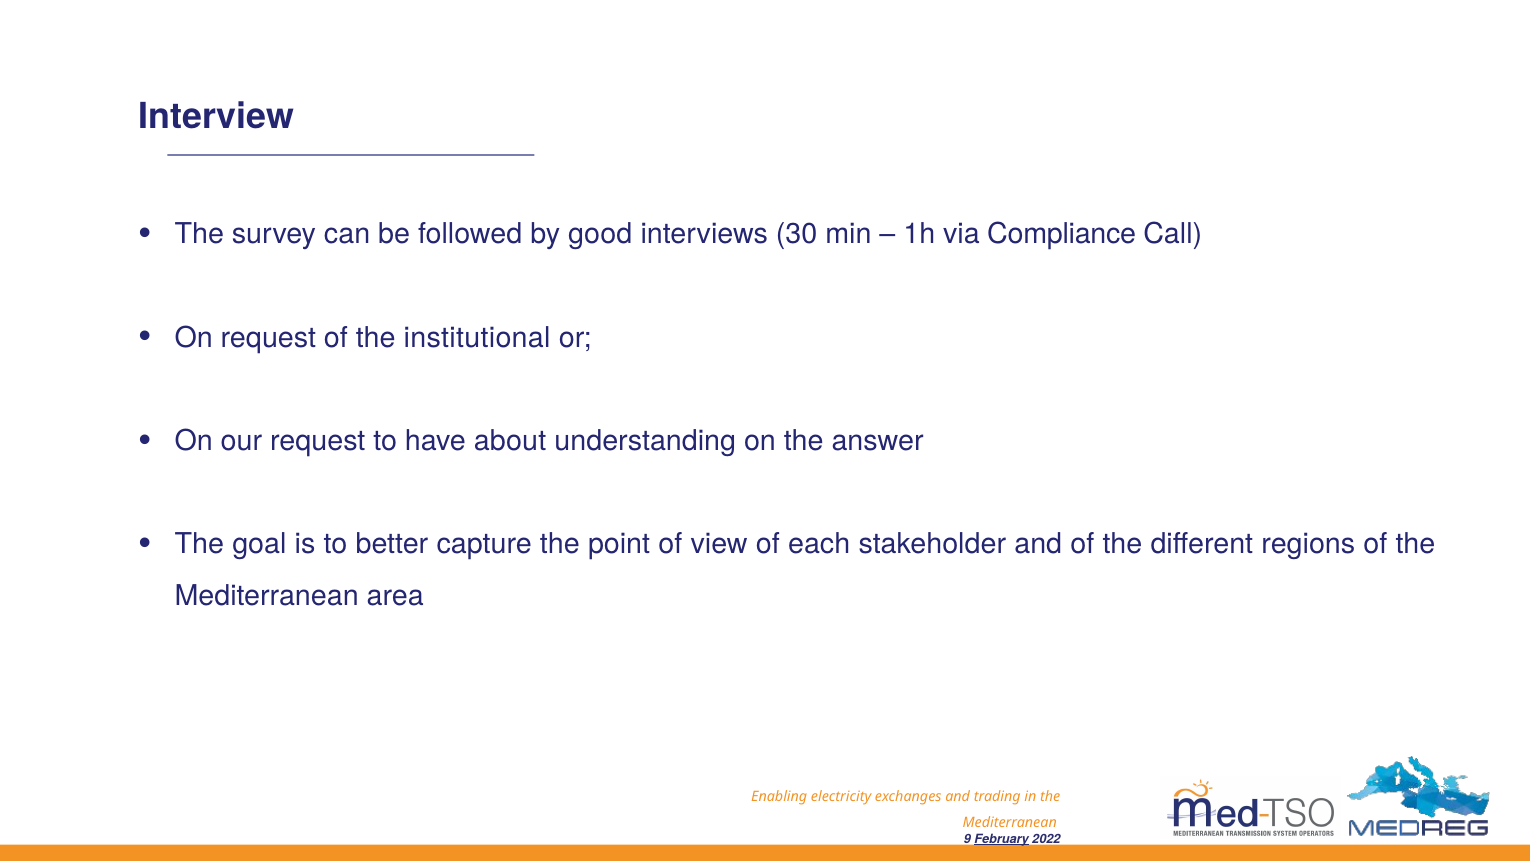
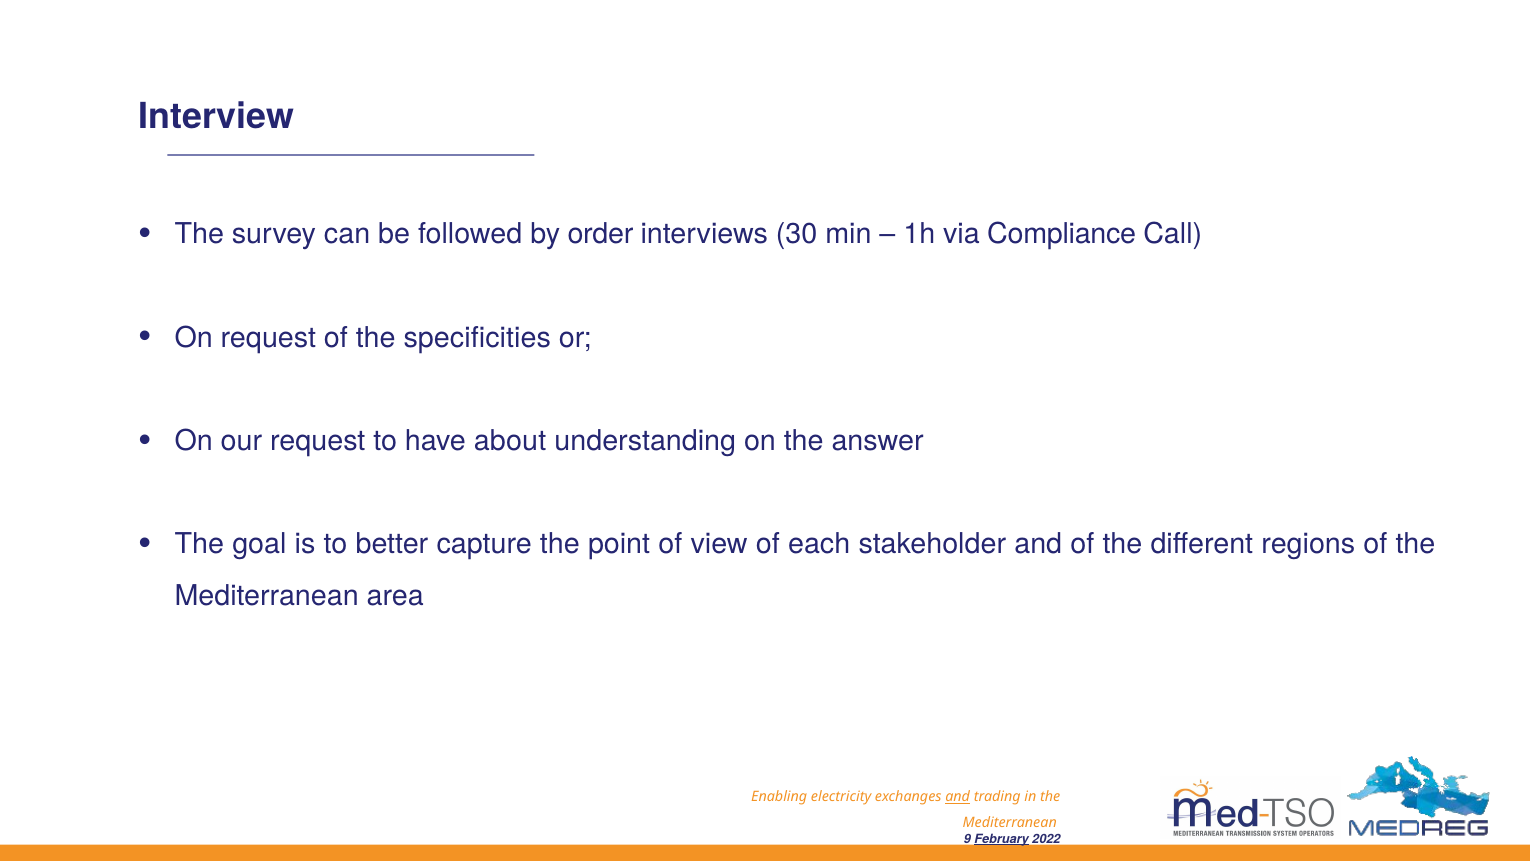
good: good -> order
institutional: institutional -> specificities
and at (958, 796) underline: none -> present
